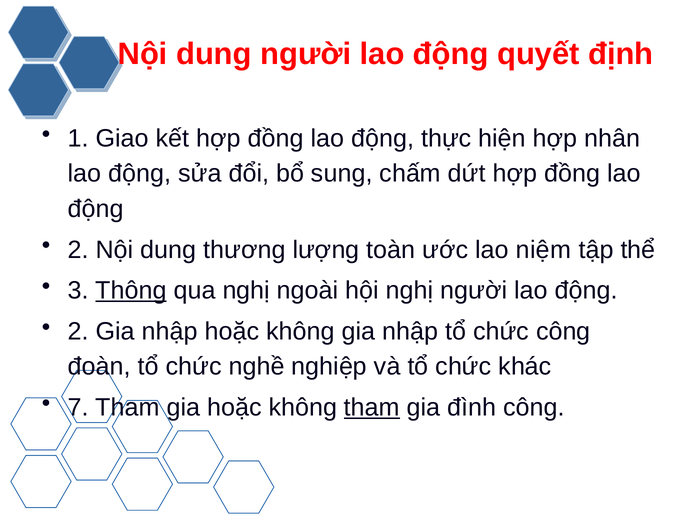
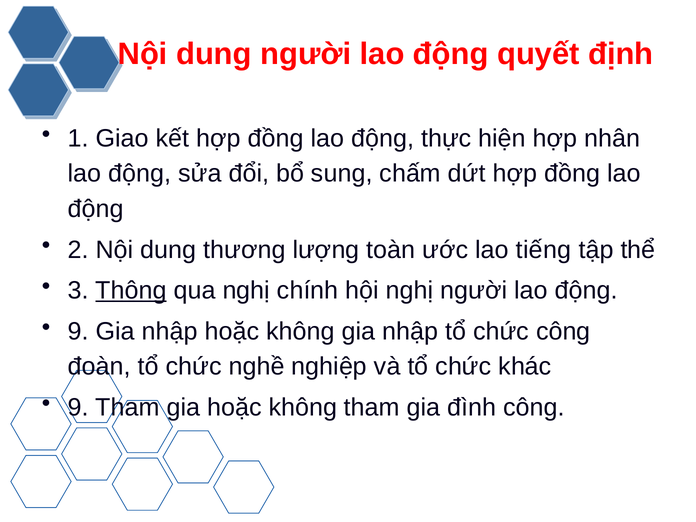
niệm: niệm -> tiếng
ngoài: ngoài -> chính
2 at (78, 331): 2 -> 9
7 at (78, 408): 7 -> 9
tham at (372, 408) underline: present -> none
